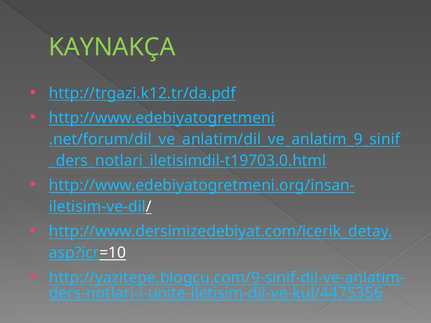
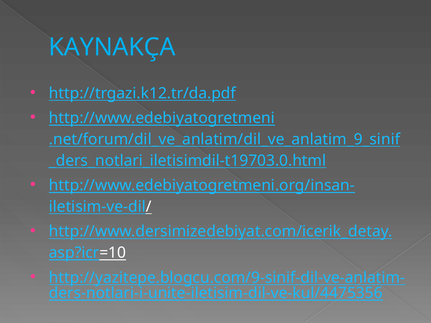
KAYNAKÇA colour: light green -> light blue
